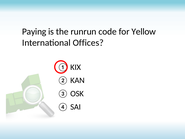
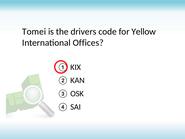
Paying: Paying -> Tomei
runrun: runrun -> drivers
